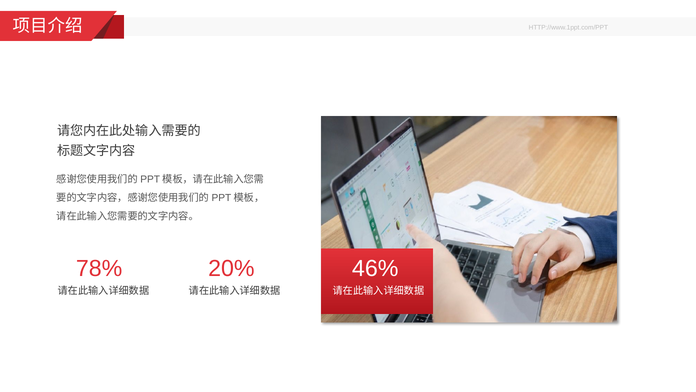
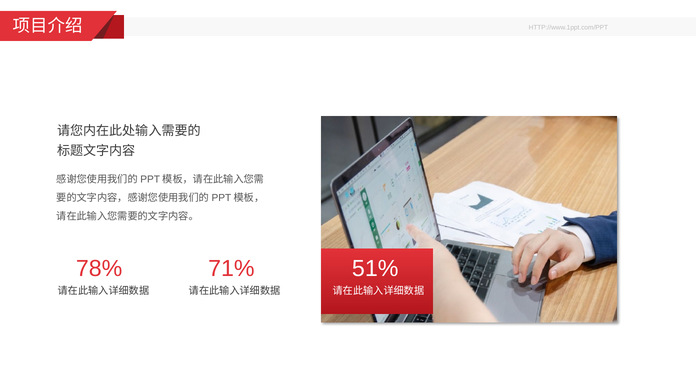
20%: 20% -> 71%
46%: 46% -> 51%
